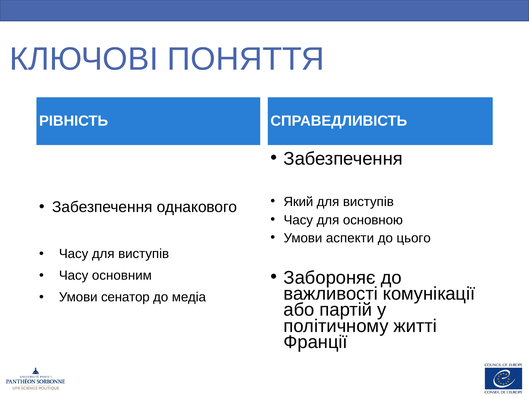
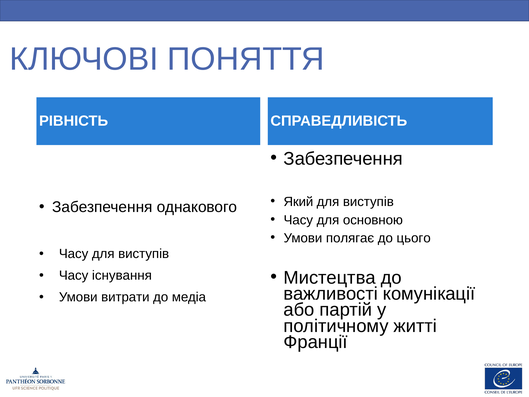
аспекти: аспекти -> полягає
Забороняє: Забороняє -> Мистецтва
основним: основним -> існування
сенатор: сенатор -> витрати
